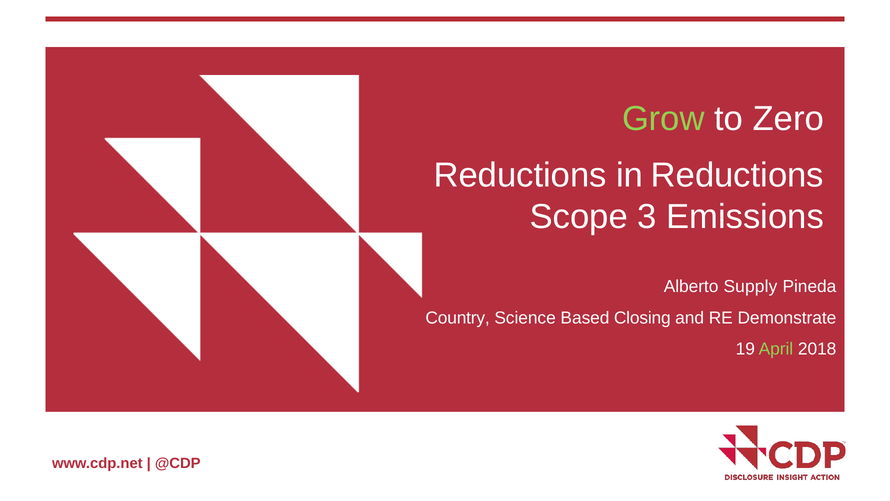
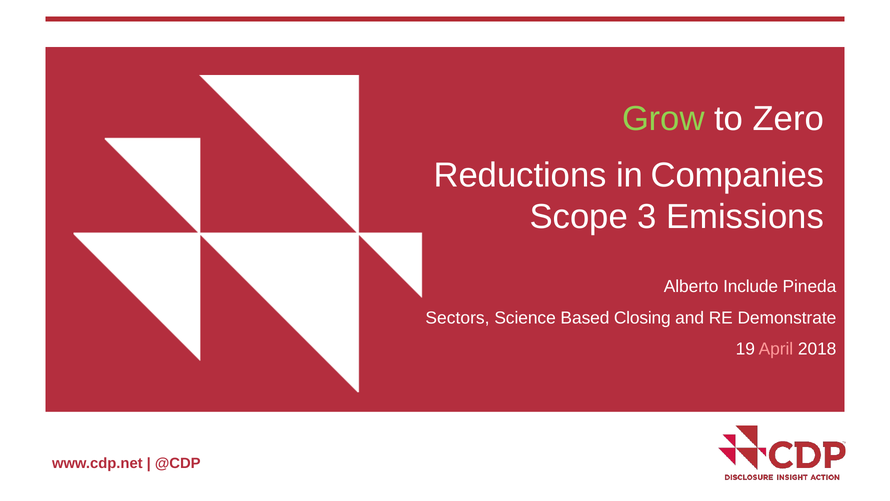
in Reductions: Reductions -> Companies
Supply: Supply -> Include
Country: Country -> Sectors
April colour: light green -> pink
